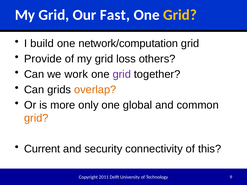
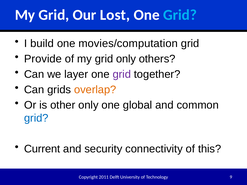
Fast: Fast -> Lost
Grid at (180, 15) colour: yellow -> light blue
network/computation: network/computation -> movies/computation
grid loss: loss -> only
work: work -> layer
more: more -> other
grid at (36, 118) colour: orange -> blue
